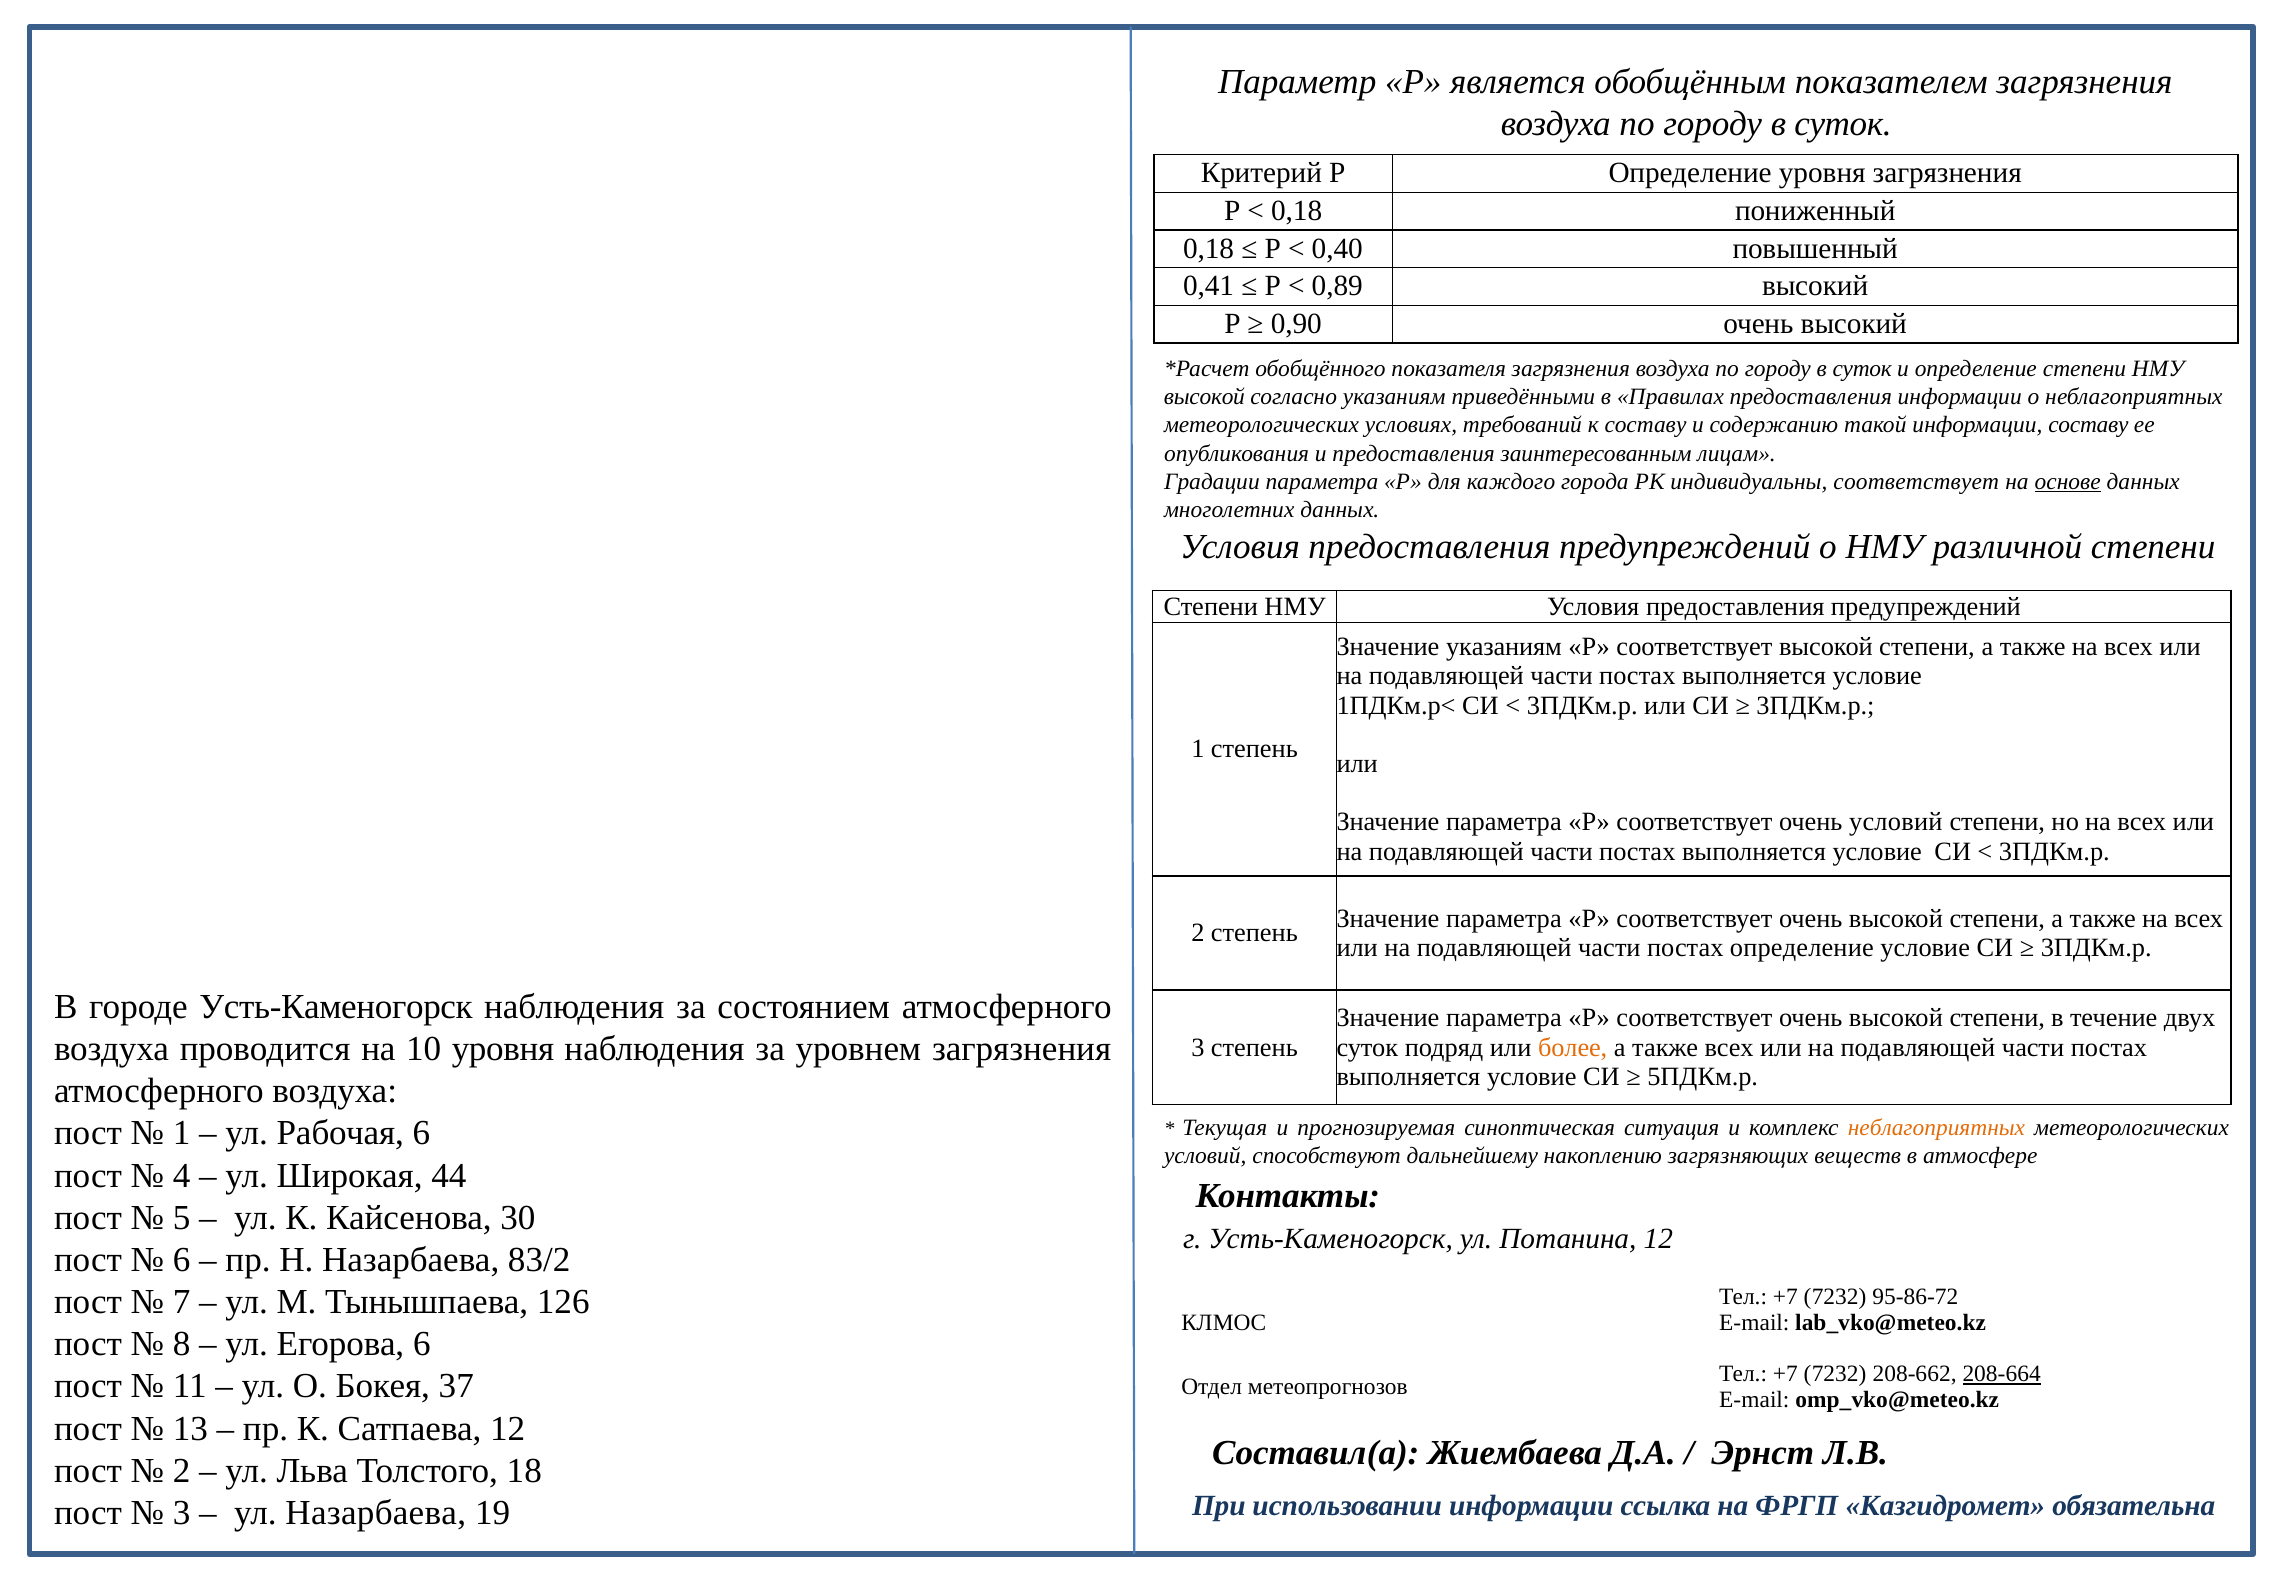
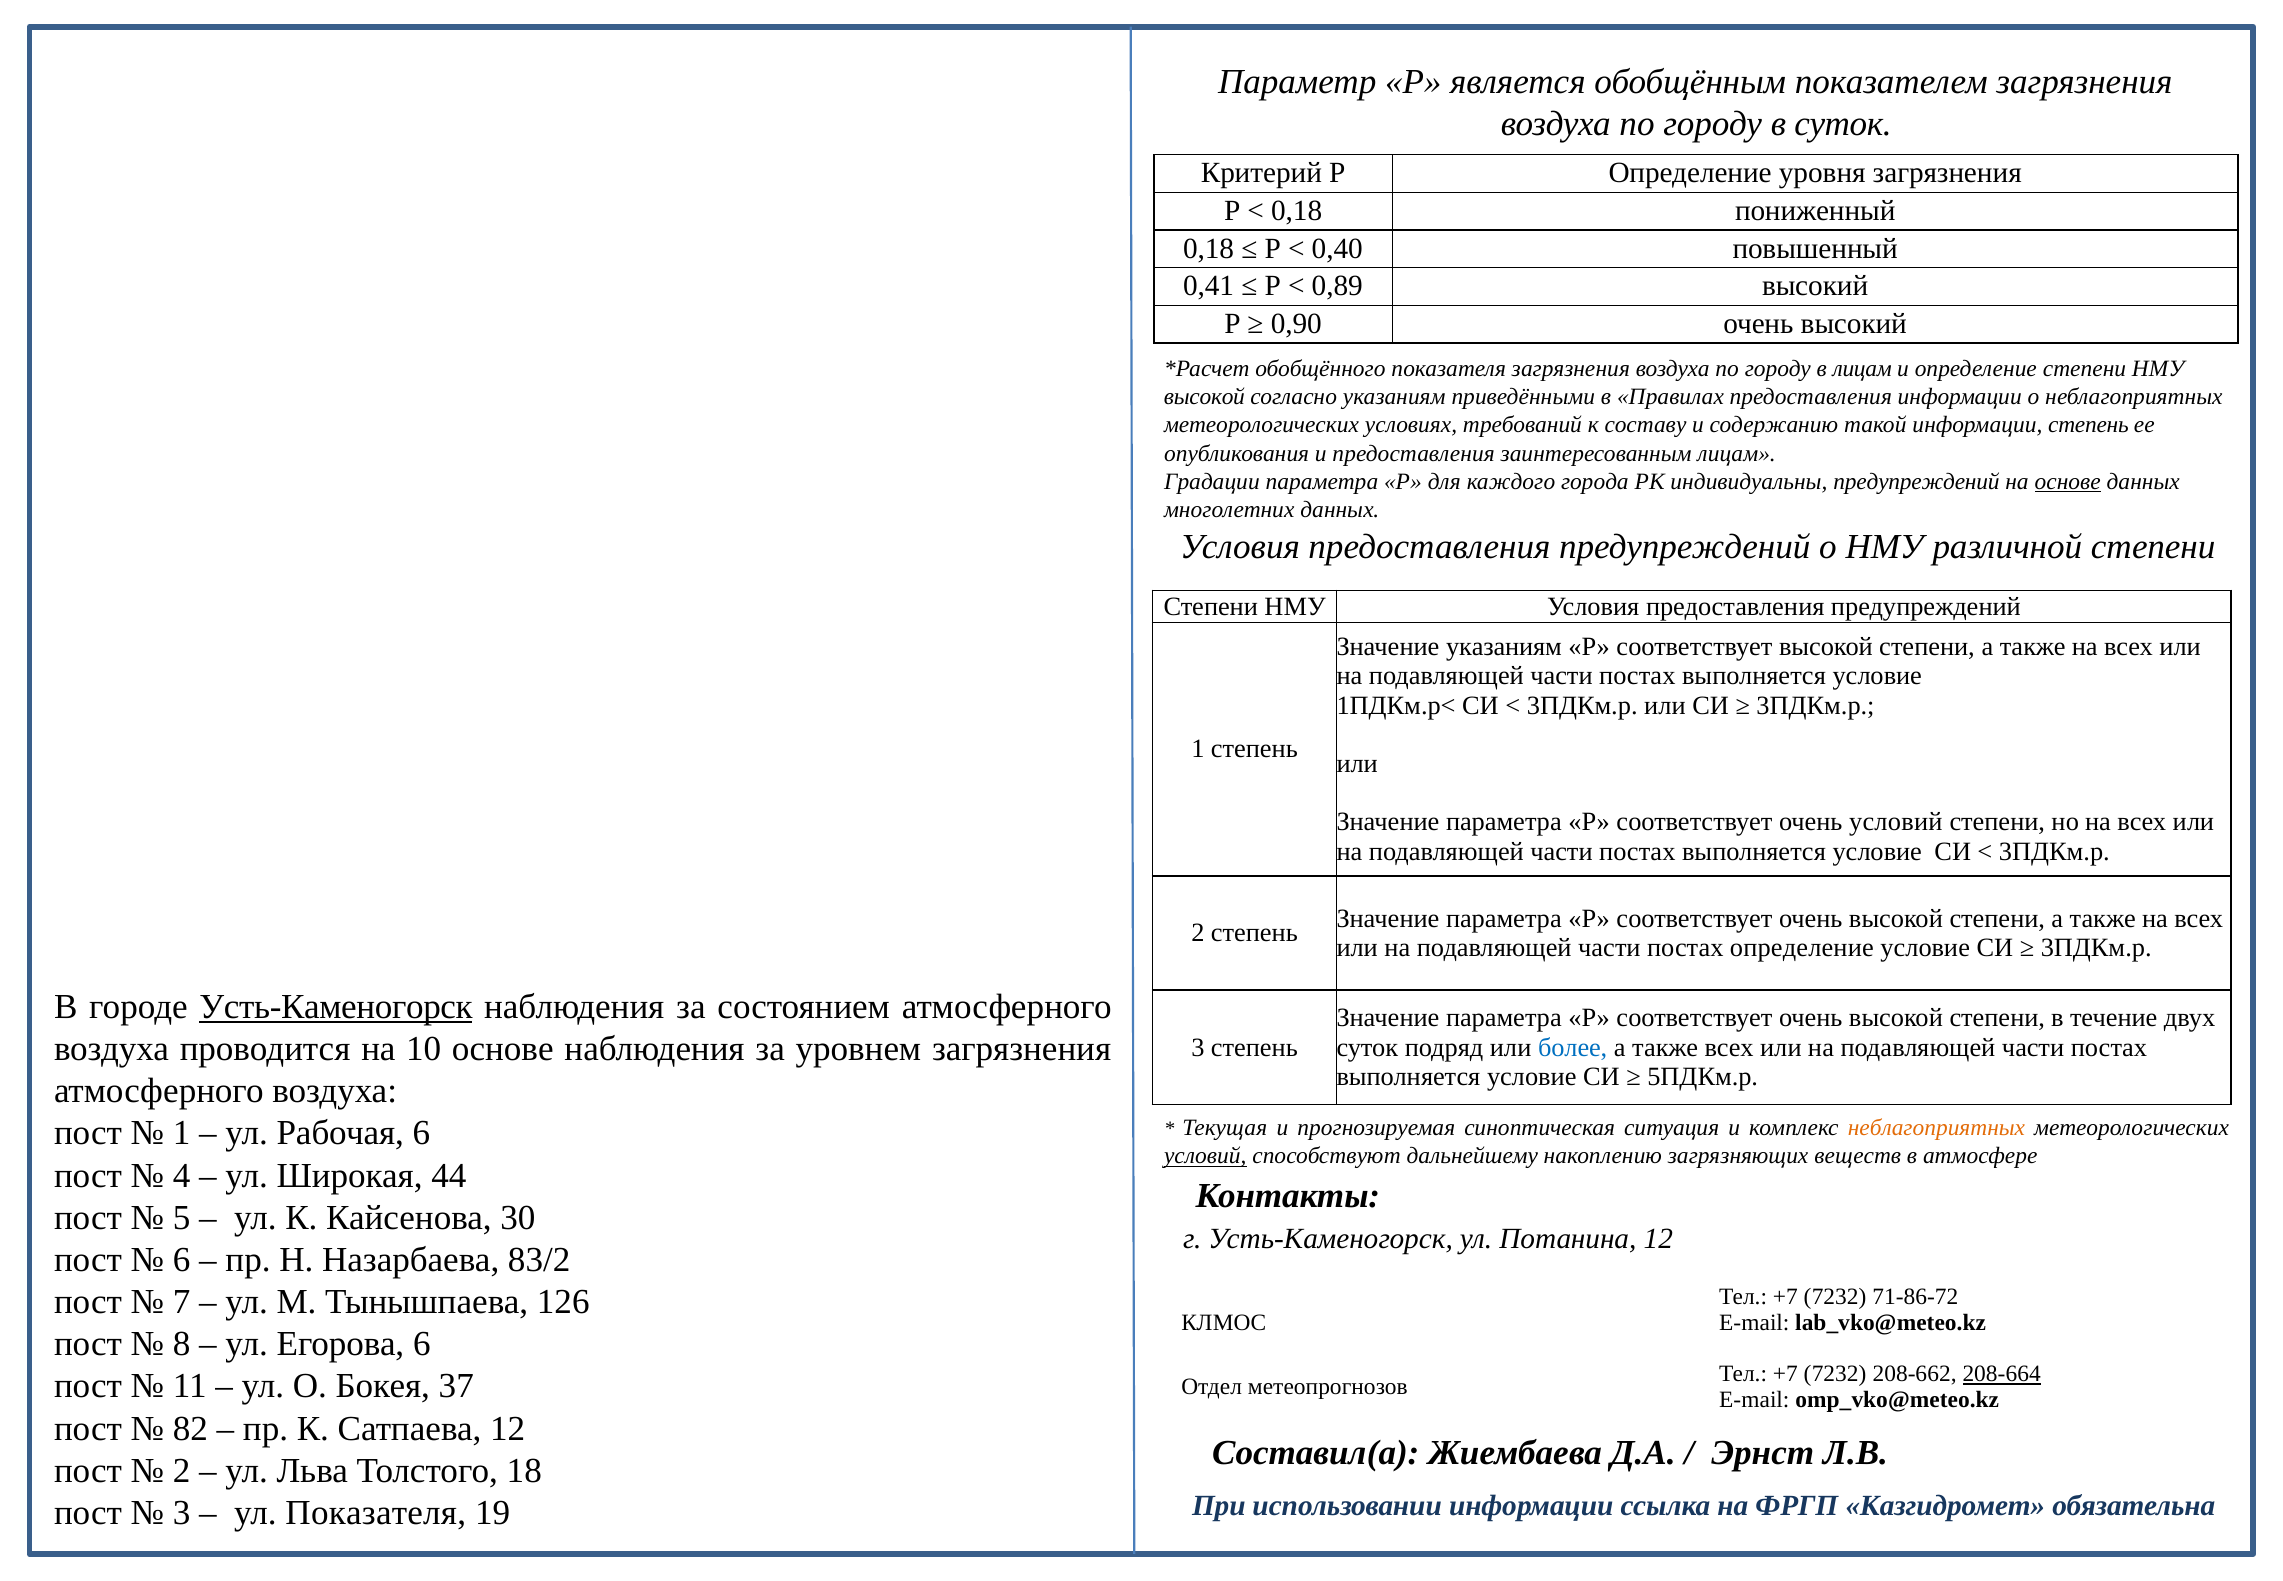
суток at (1862, 369): суток -> лицам
информации составу: составу -> степень
индивидуальны соответствует: соответствует -> предупреждений
Усть-Каменогорск at (336, 1007) underline: none -> present
10 уровня: уровня -> основе
более colour: orange -> blue
условий at (1205, 1156) underline: none -> present
95-86-72: 95-86-72 -> 71-86-72
13: 13 -> 82
ул Назарбаева: Назарбаева -> Показателя
